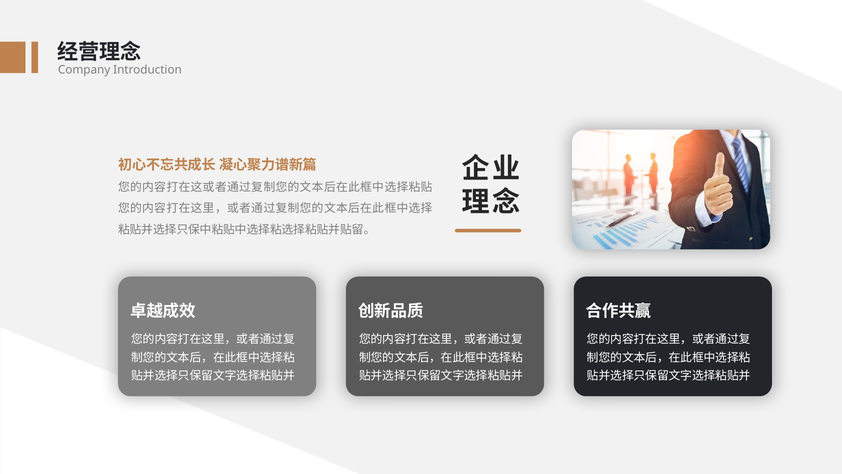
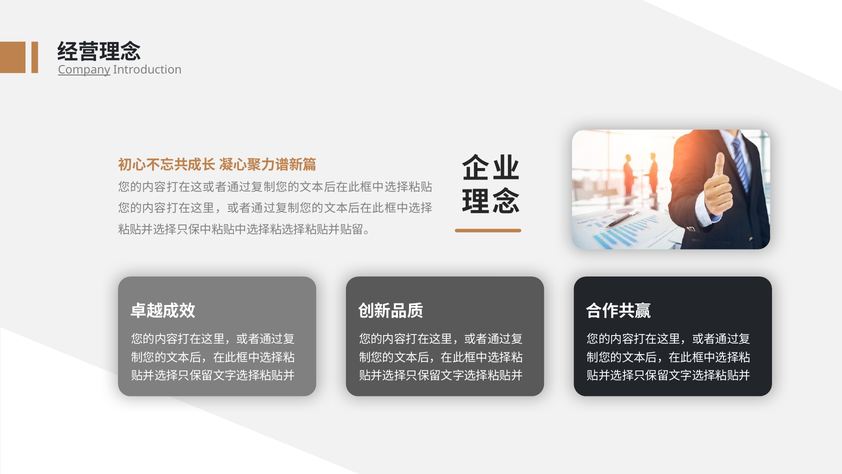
Company underline: none -> present
